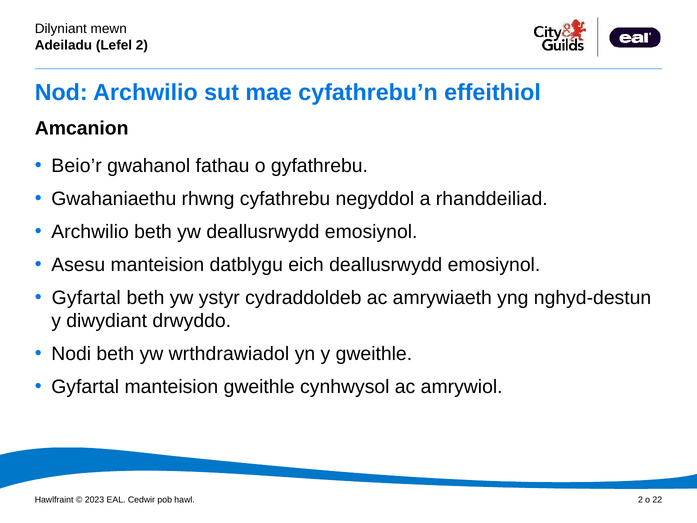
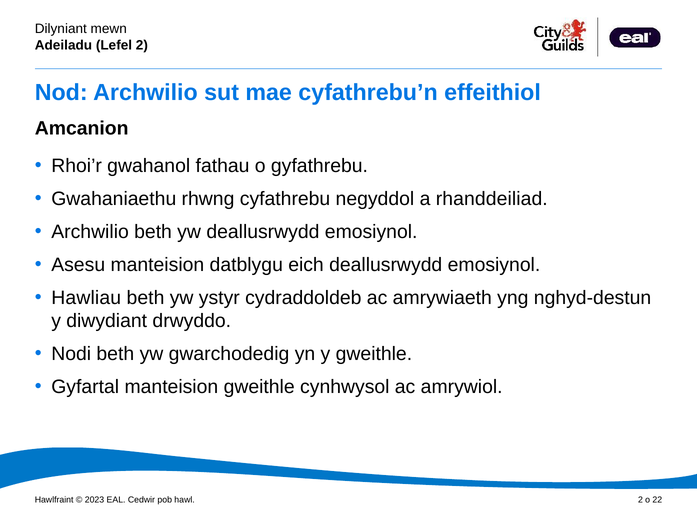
Beio’r: Beio’r -> Rhoi’r
Gyfartal at (86, 298): Gyfartal -> Hawliau
wrthdrawiadol: wrthdrawiadol -> gwarchodedig
